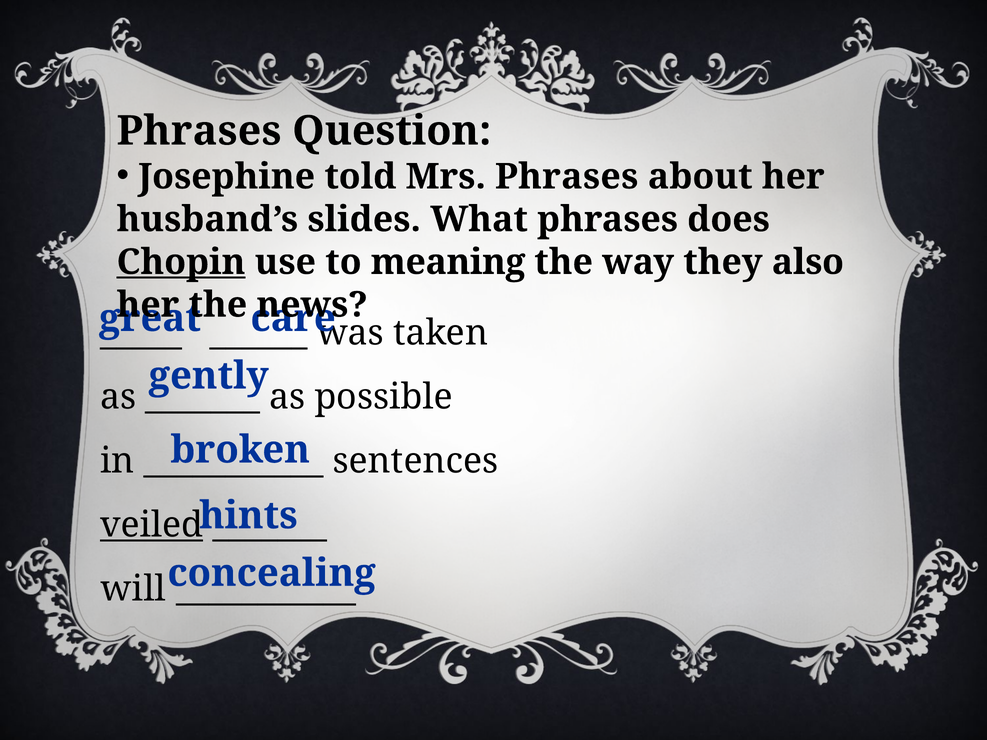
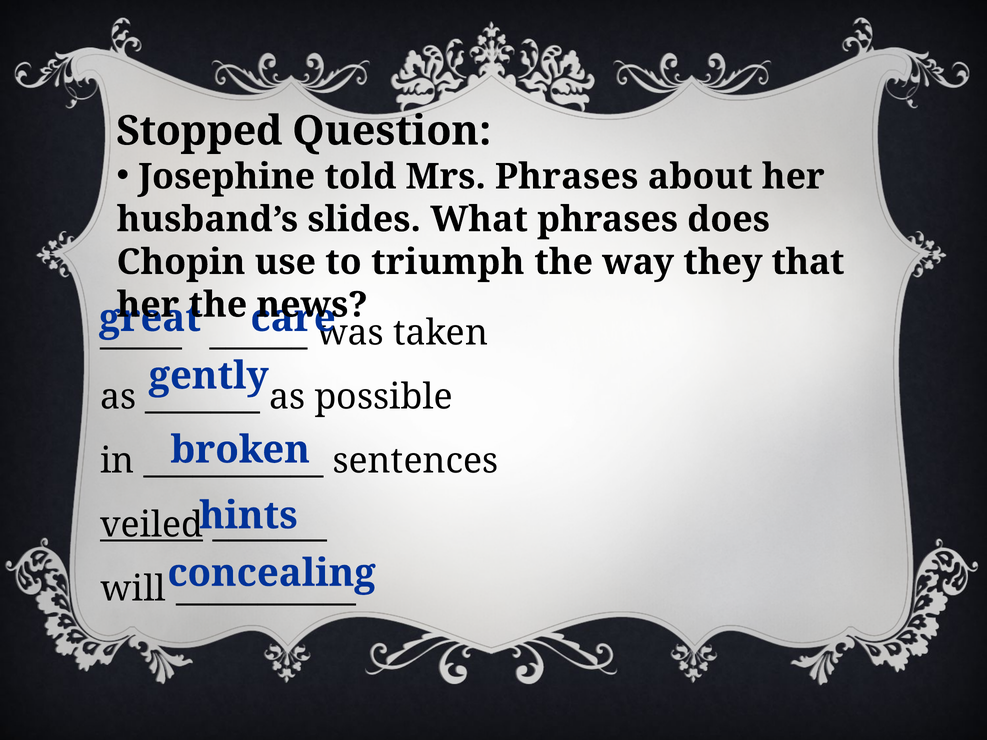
Phrases at (199, 131): Phrases -> Stopped
Chopin underline: present -> none
meaning: meaning -> triumph
also: also -> that
